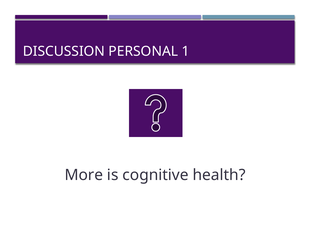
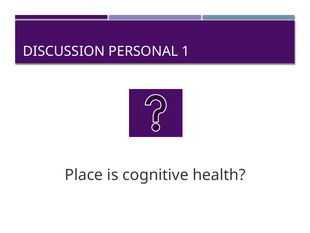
More: More -> Place
